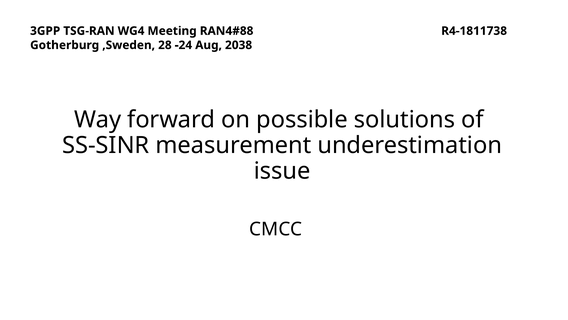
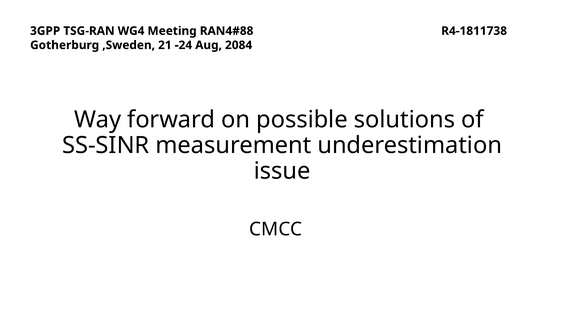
28: 28 -> 21
2038: 2038 -> 2084
